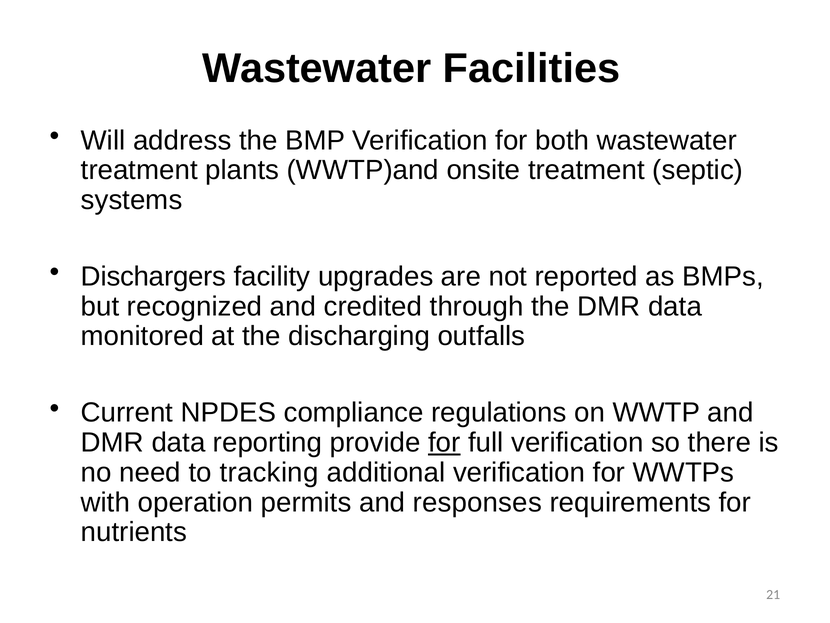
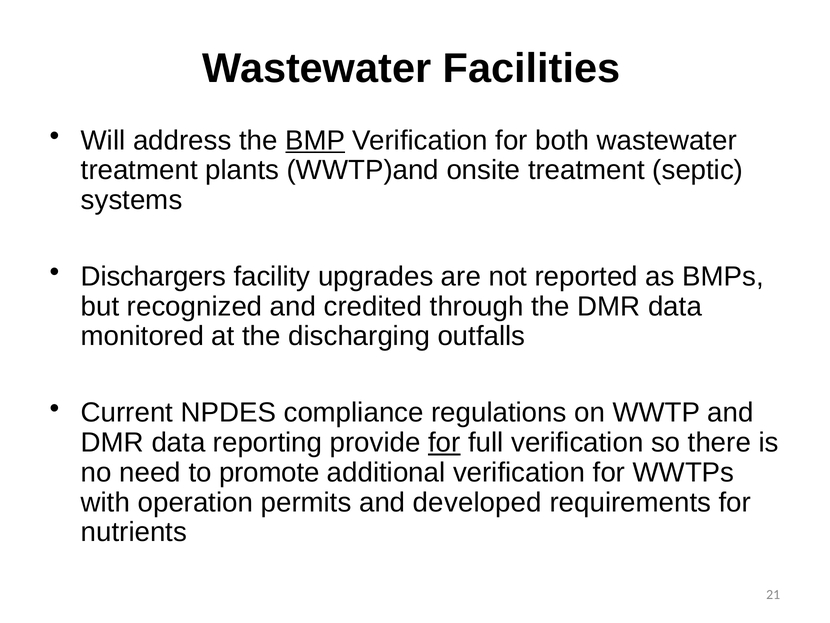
BMP underline: none -> present
tracking: tracking -> promote
responses: responses -> developed
